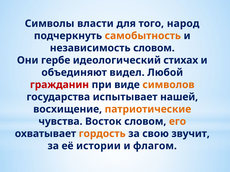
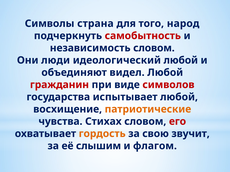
власти: власти -> страна
самобытность colour: orange -> red
гербе: гербе -> люди
идеологический стихах: стихах -> любой
символов colour: orange -> red
испытывает нашей: нашей -> любой
Восток: Восток -> Стихах
его colour: orange -> red
истории: истории -> слышим
